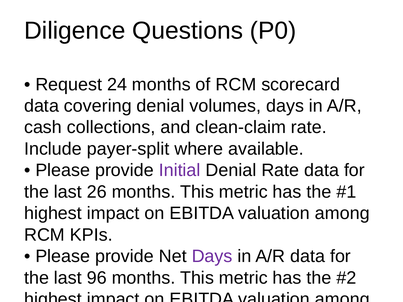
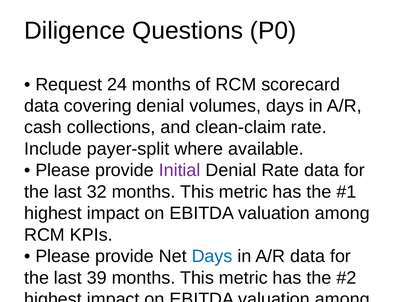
26: 26 -> 32
Days at (212, 256) colour: purple -> blue
96: 96 -> 39
